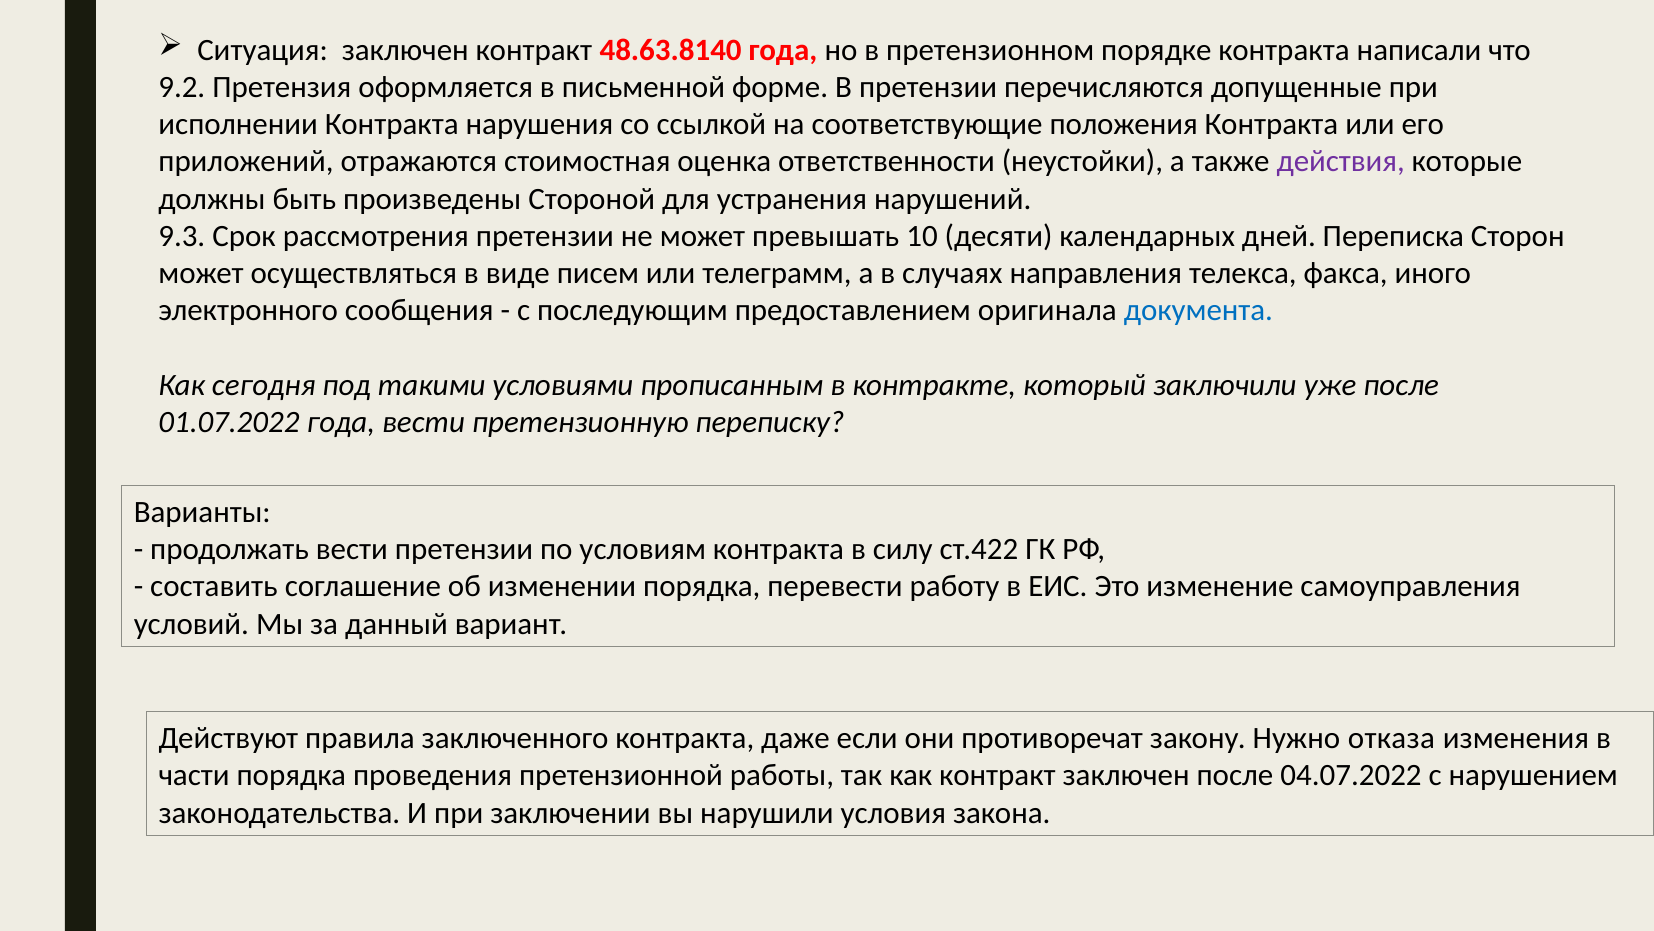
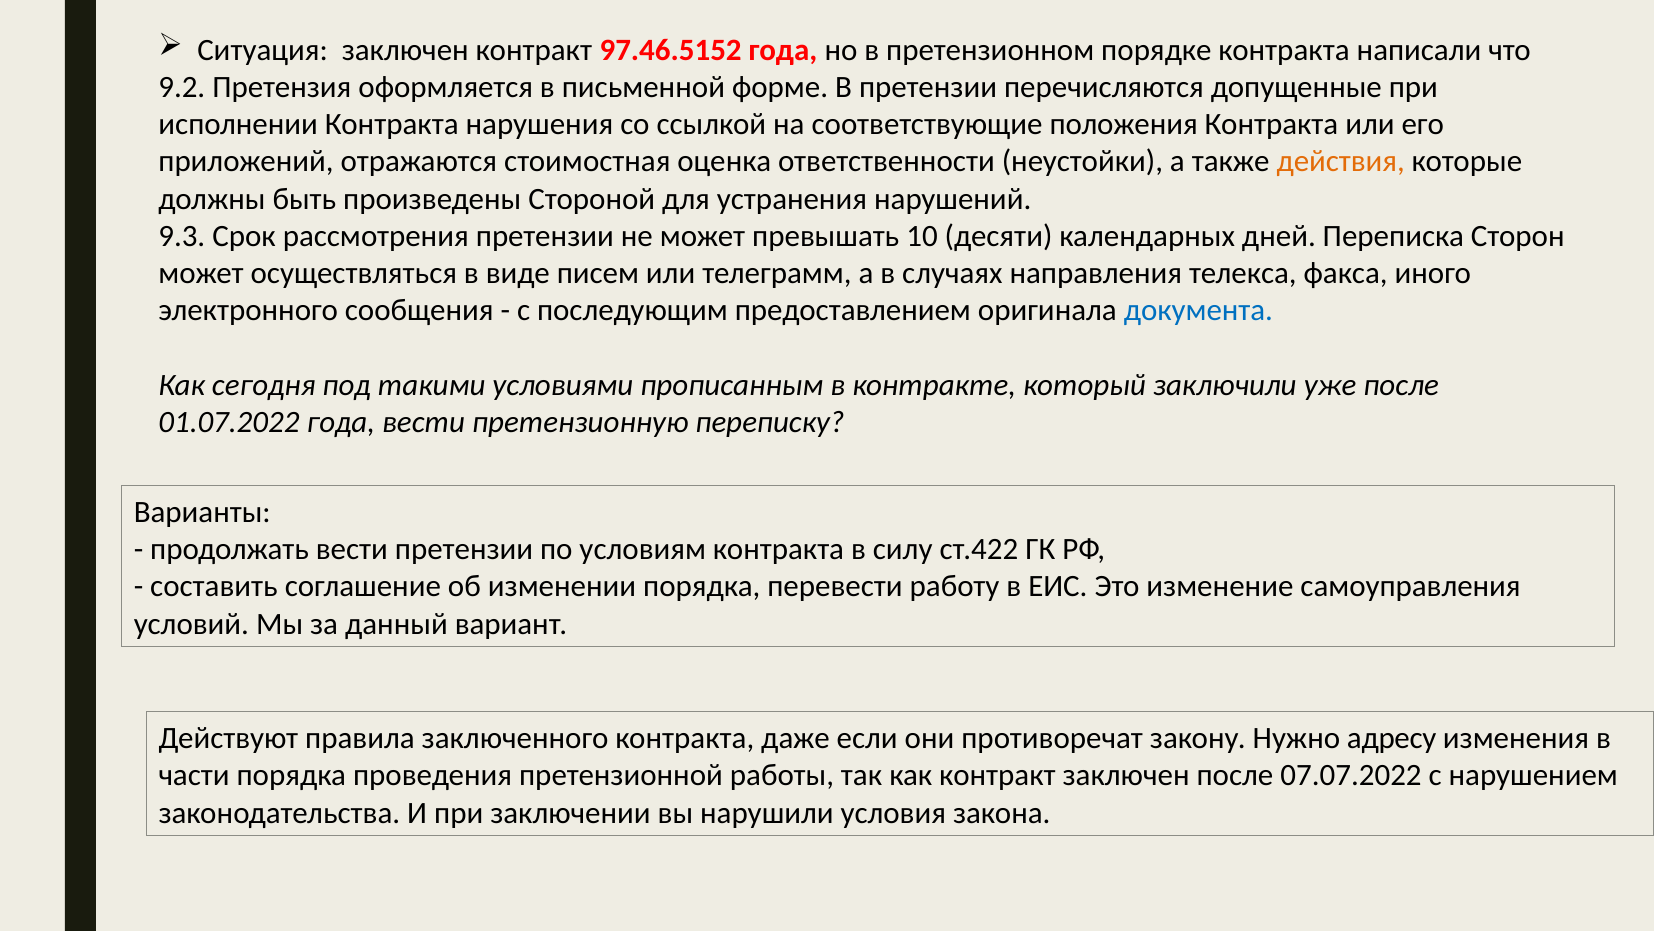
48.63.8140: 48.63.8140 -> 97.46.5152
действия colour: purple -> orange
отказа: отказа -> адресу
04.07.2022: 04.07.2022 -> 07.07.2022
